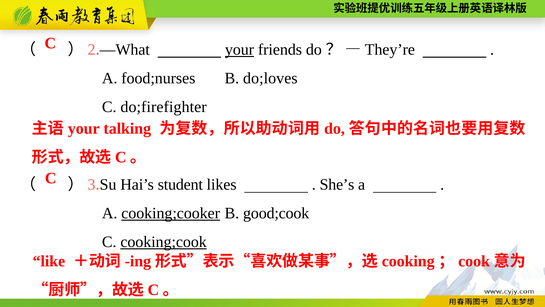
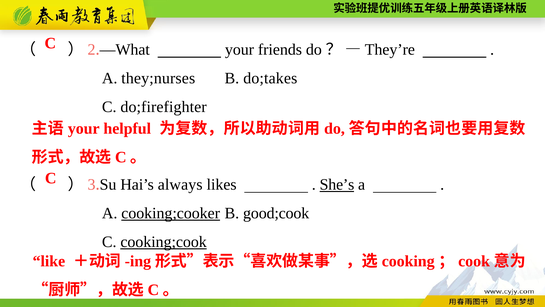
your at (239, 50) underline: present -> none
food;nurses: food;nurses -> they;nurses
do;loves: do;loves -> do;takes
talking: talking -> helpful
student: student -> always
She’s underline: none -> present
